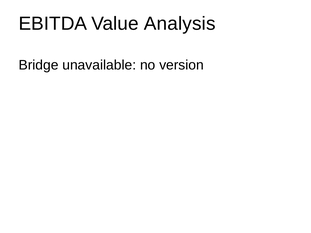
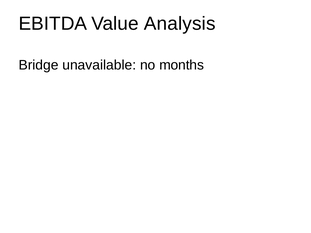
version: version -> months
